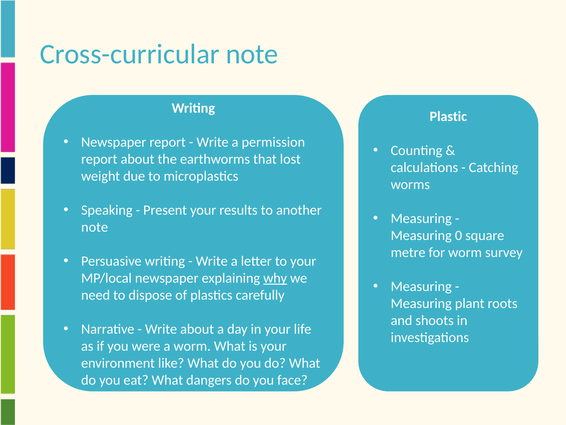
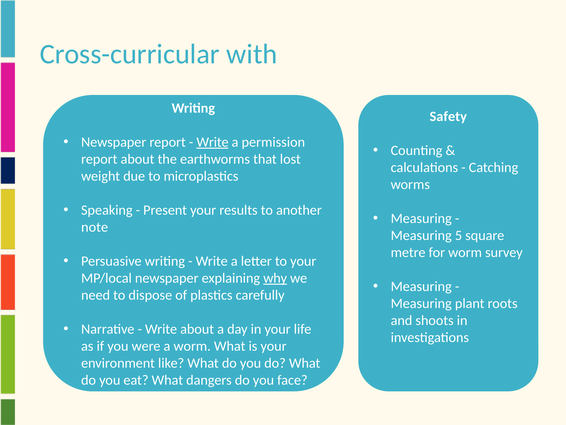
Cross-curricular note: note -> with
Plastic: Plastic -> Safety
Write at (213, 142) underline: none -> present
0: 0 -> 5
